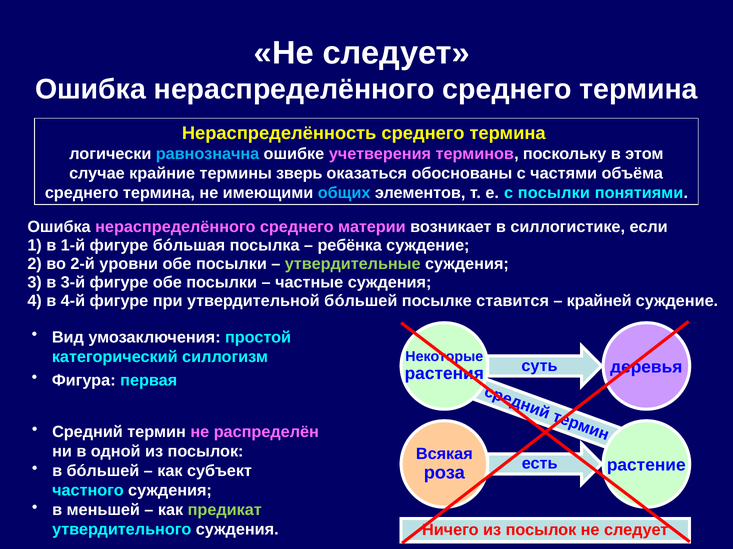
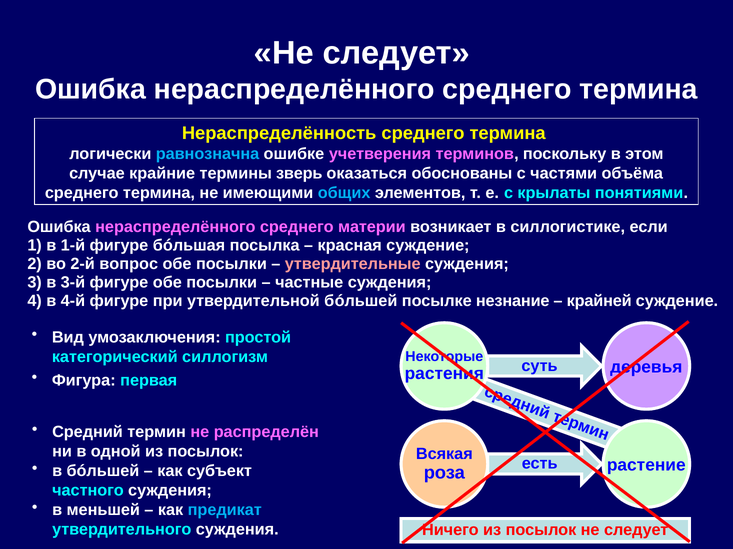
с посылки: посылки -> крылаты
ребёнка: ребёнка -> красная
уровни: уровни -> вопрос
утвердительные colour: light green -> pink
ставится: ставится -> незнание
предикат colour: light green -> light blue
